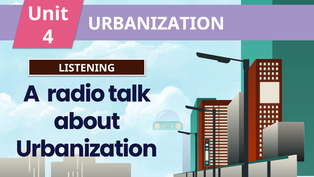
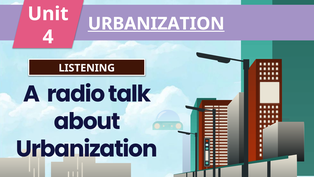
URBANIZATION at (156, 24) underline: none -> present
